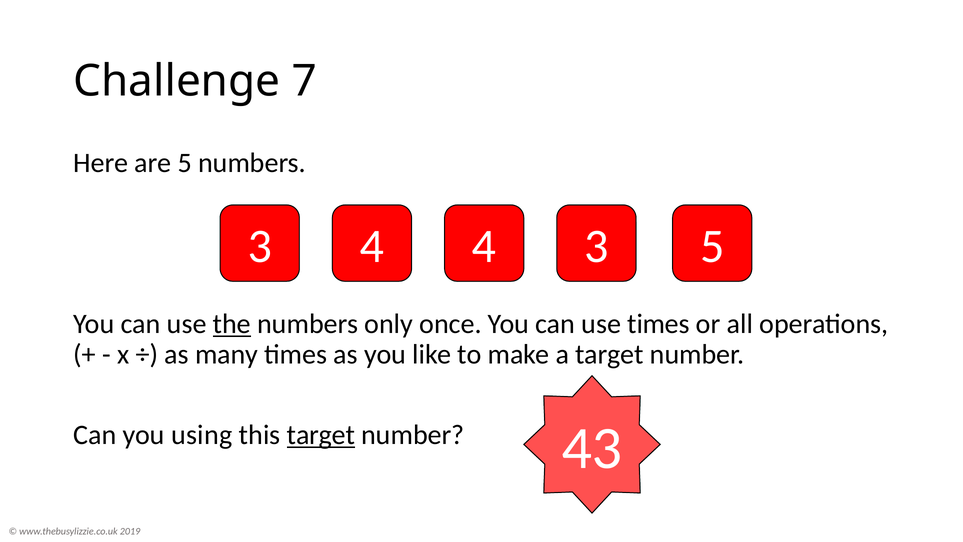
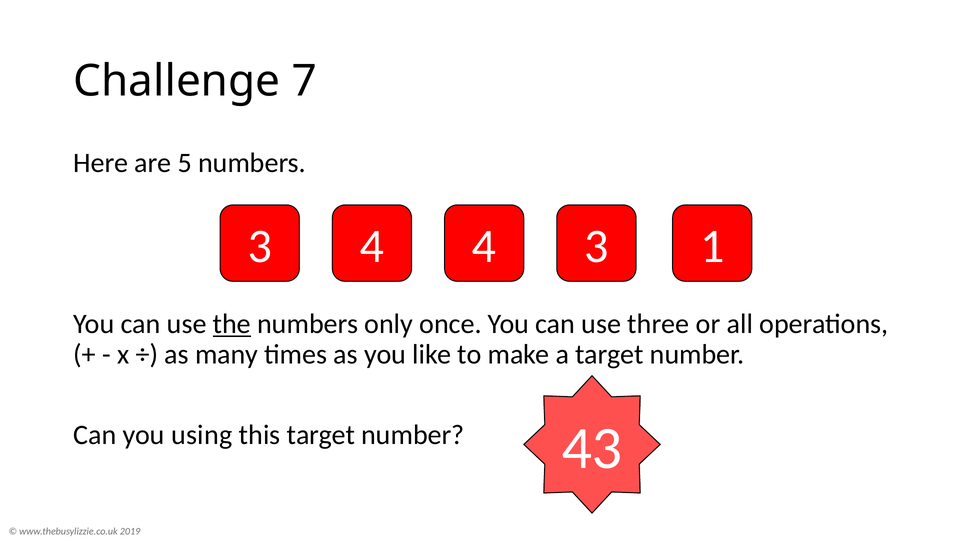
3 5: 5 -> 1
use times: times -> three
target at (321, 435) underline: present -> none
